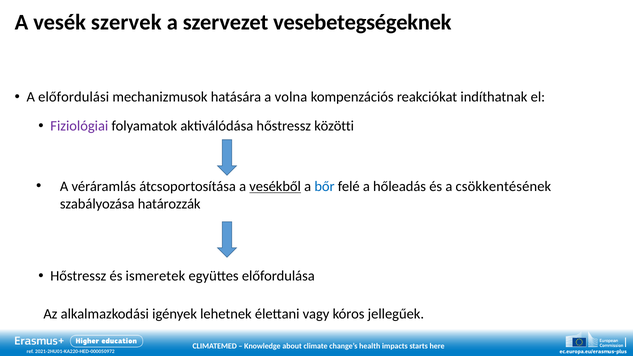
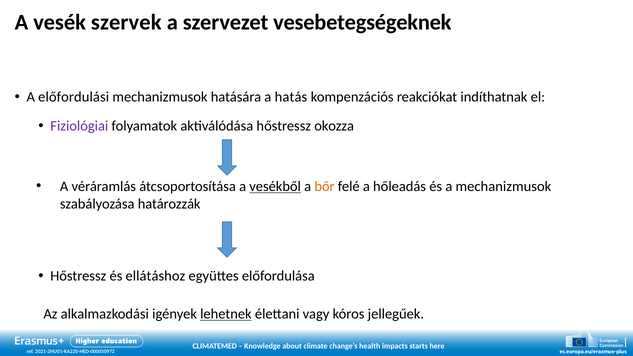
volna: volna -> hatás
közötti: közötti -> okozza
bőr colour: blue -> orange
a csökkentésének: csökkentésének -> mechanizmusok
ismeretek: ismeretek -> ellátáshoz
lehetnek underline: none -> present
